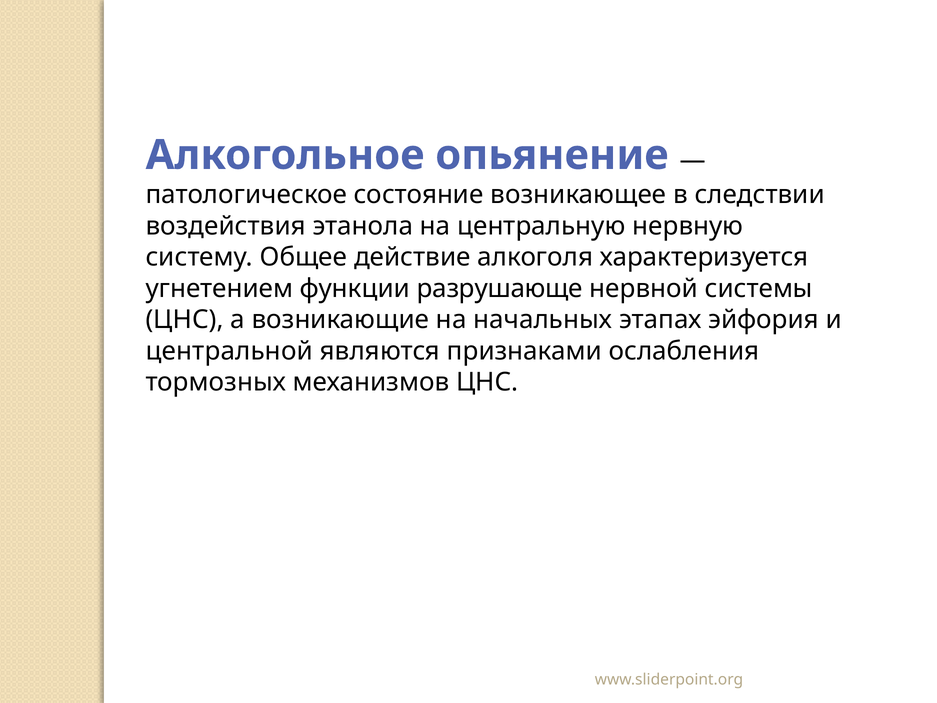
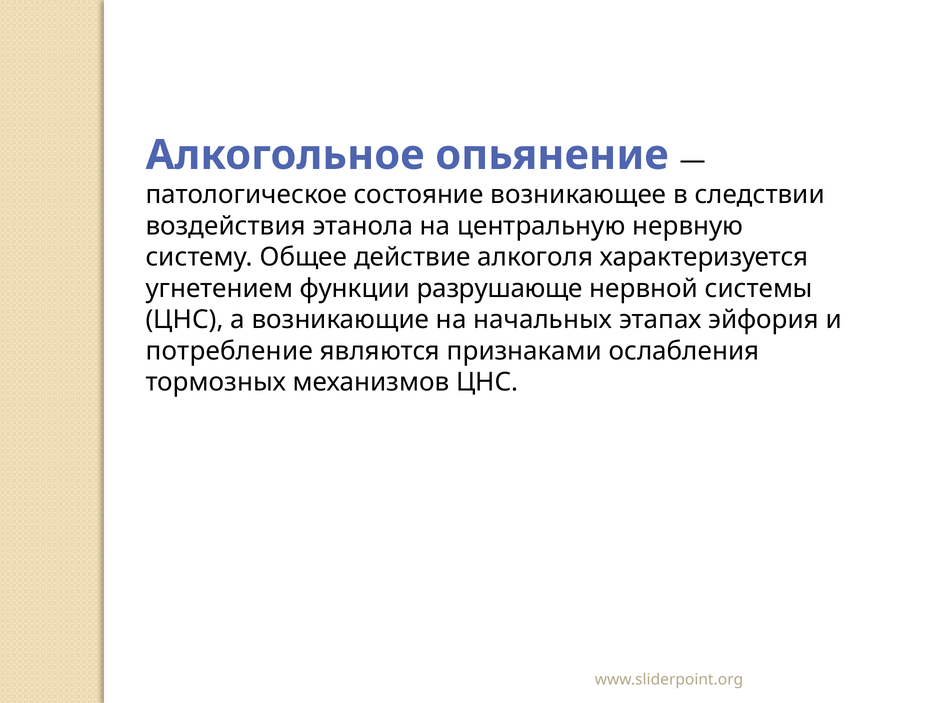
центральной: центральной -> потребление
